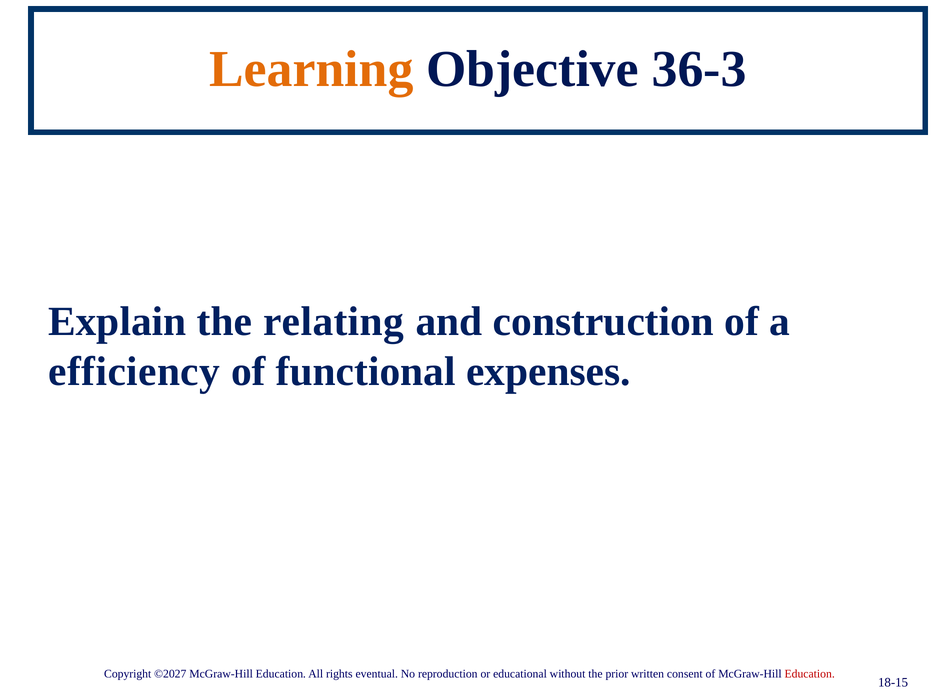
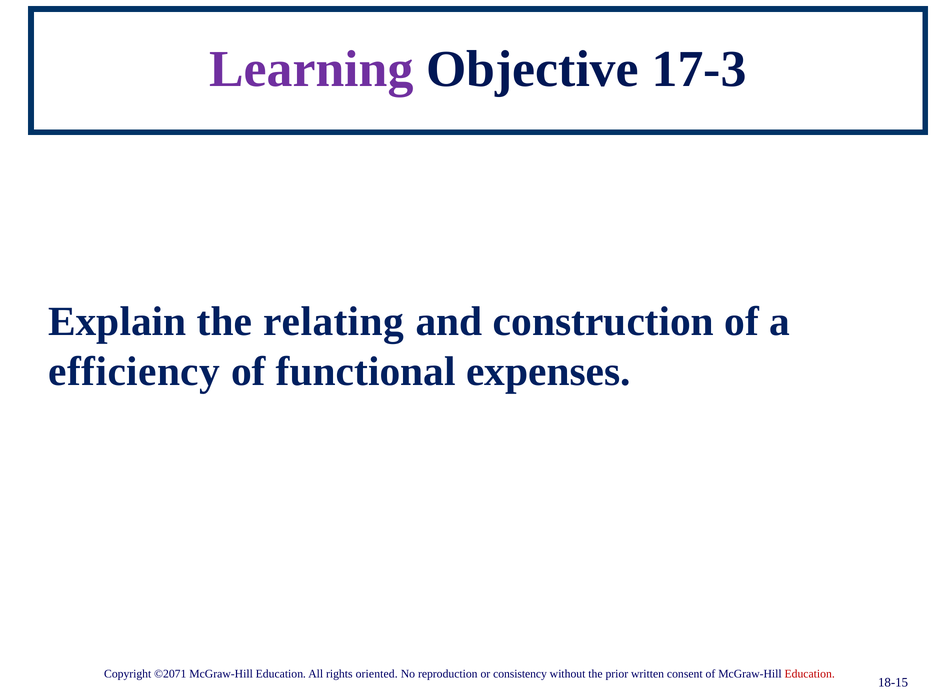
Learning colour: orange -> purple
36-3: 36-3 -> 17-3
©2027: ©2027 -> ©2071
eventual: eventual -> oriented
educational: educational -> consistency
